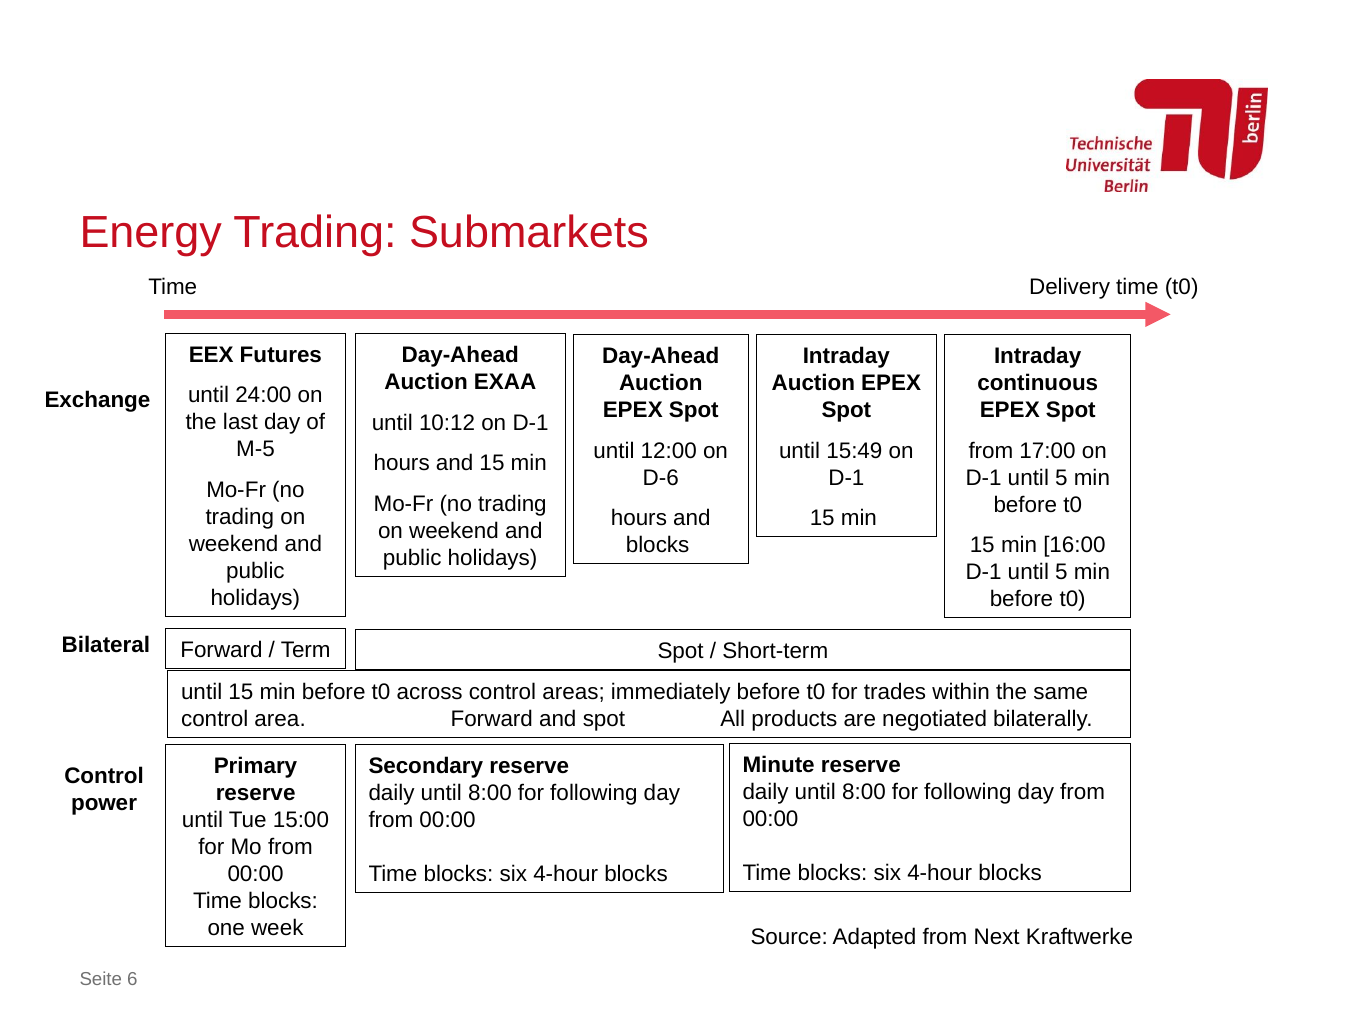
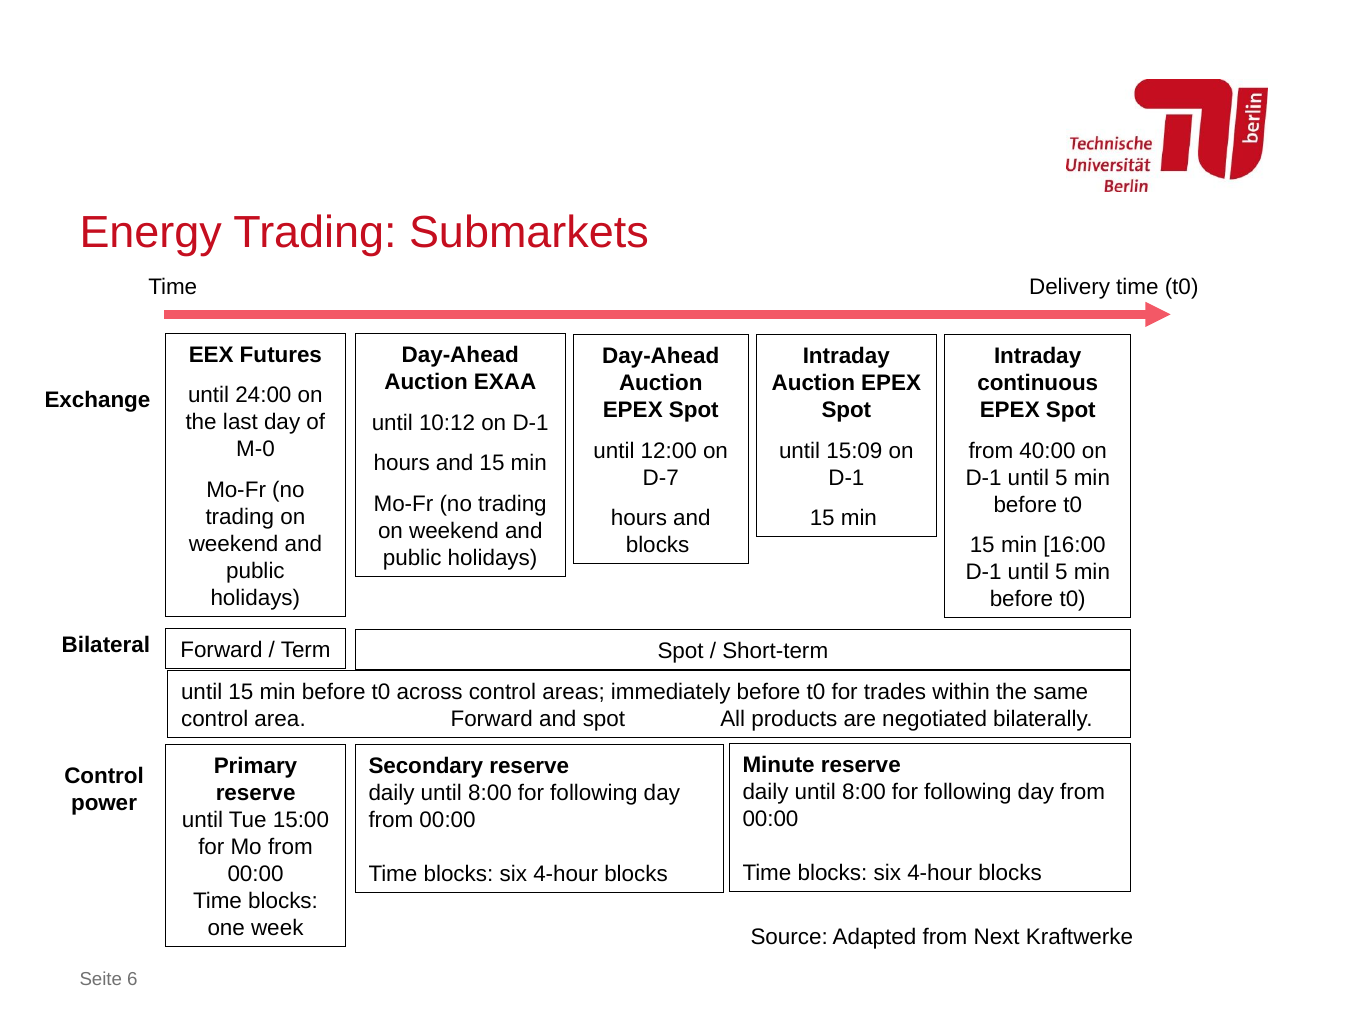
M-5: M-5 -> M-0
15:49: 15:49 -> 15:09
17:00: 17:00 -> 40:00
D-6: D-6 -> D-7
